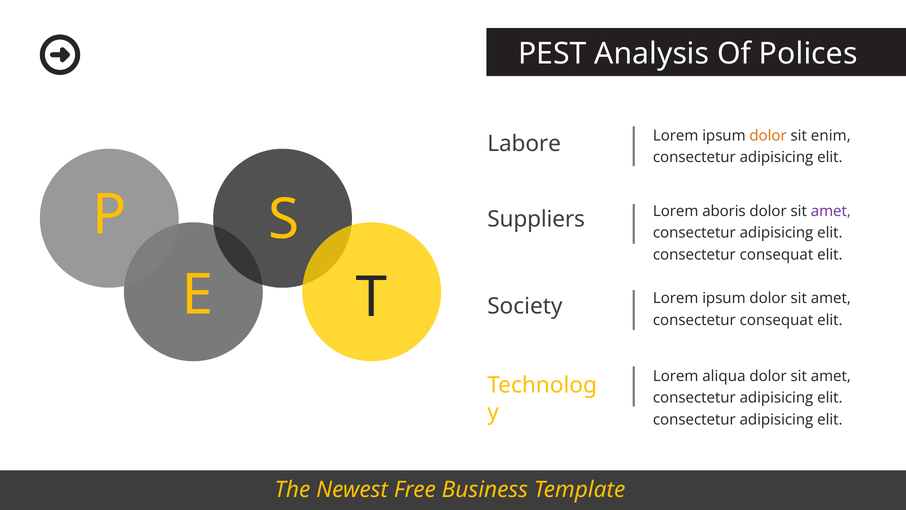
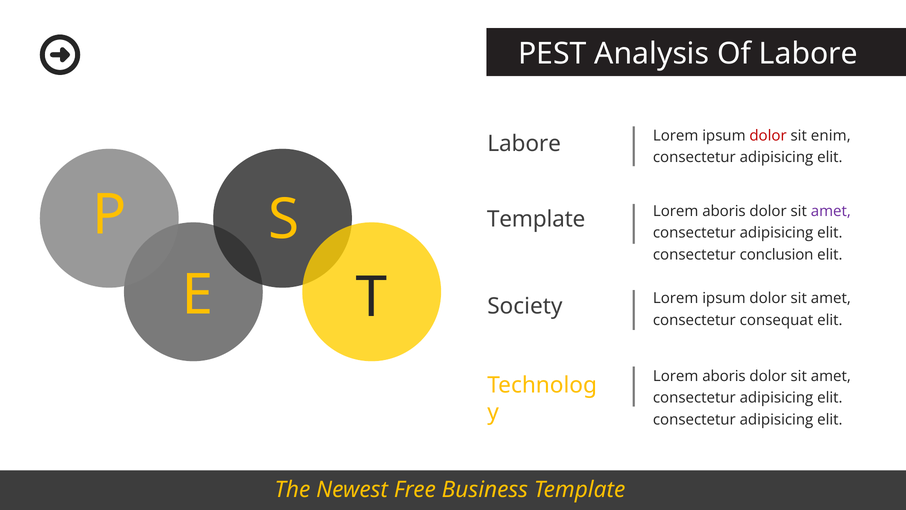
Of Polices: Polices -> Labore
dolor at (768, 136) colour: orange -> red
Suppliers at (536, 219): Suppliers -> Template
consequat at (776, 254): consequat -> conclusion
aliqua at (724, 376): aliqua -> aboris
